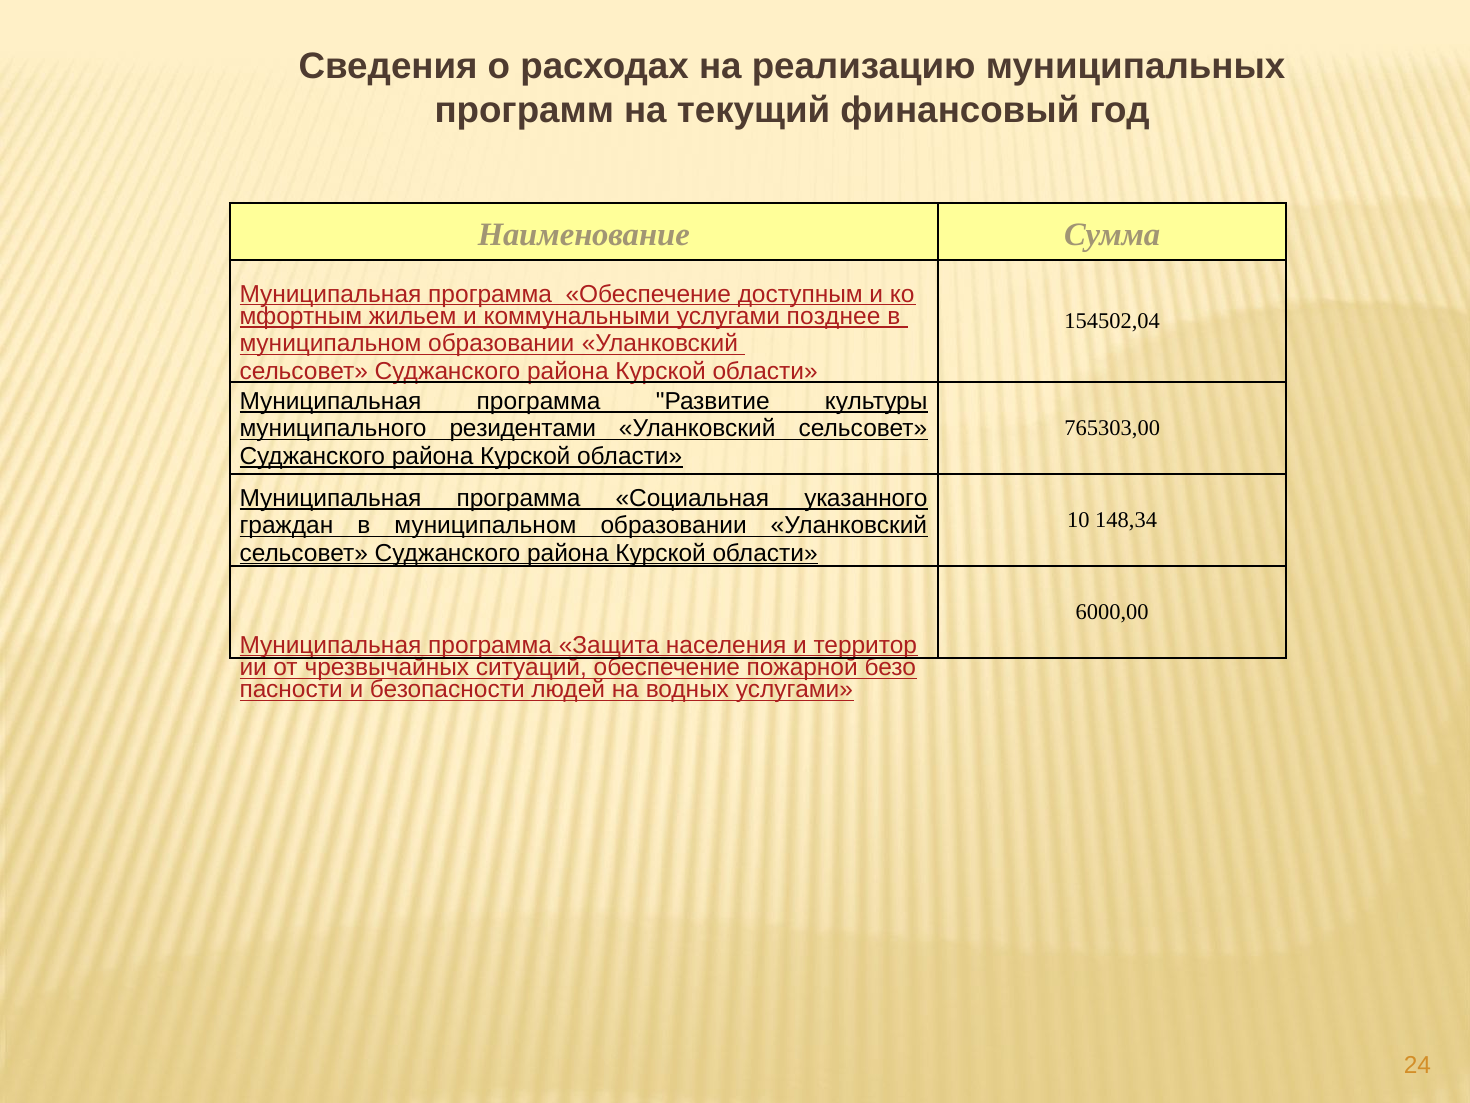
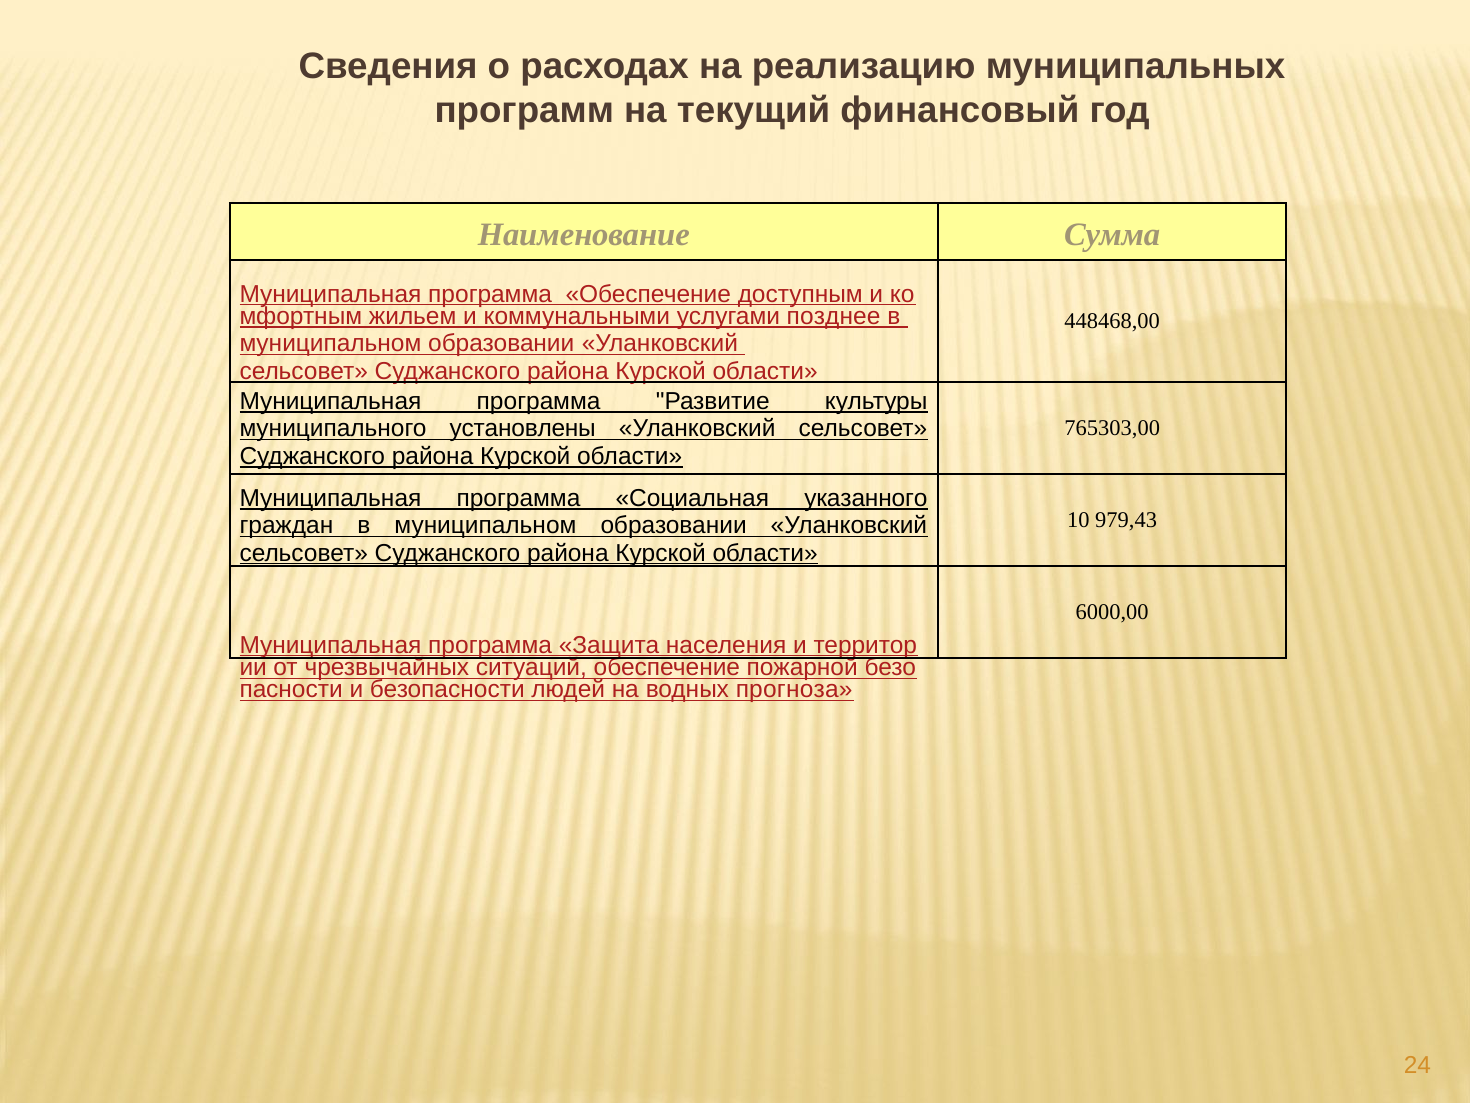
154502,04: 154502,04 -> 448468,00
резидентами: резидентами -> установлены
148,34: 148,34 -> 979,43
водных услугами: услугами -> прогноза
